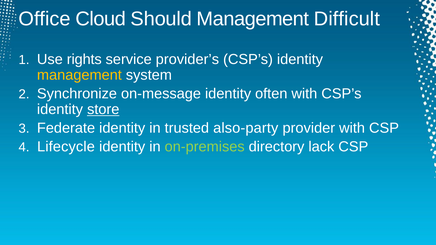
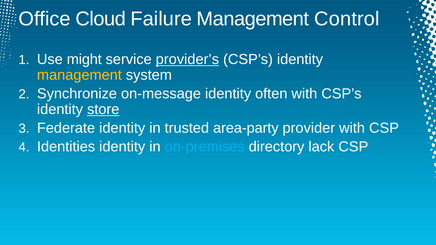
Should: Should -> Failure
Difficult: Difficult -> Control
rights: rights -> might
provider’s underline: none -> present
also-party: also-party -> area-party
Lifecycle: Lifecycle -> Identities
on-premises colour: light green -> light blue
